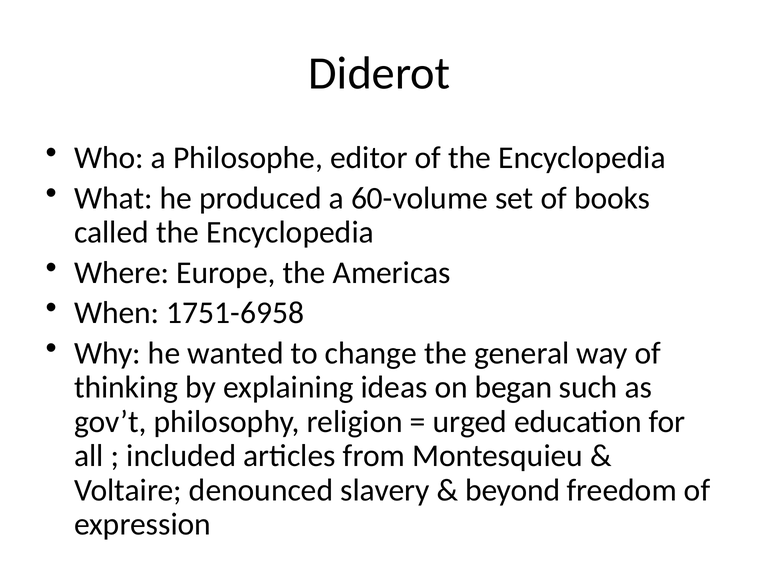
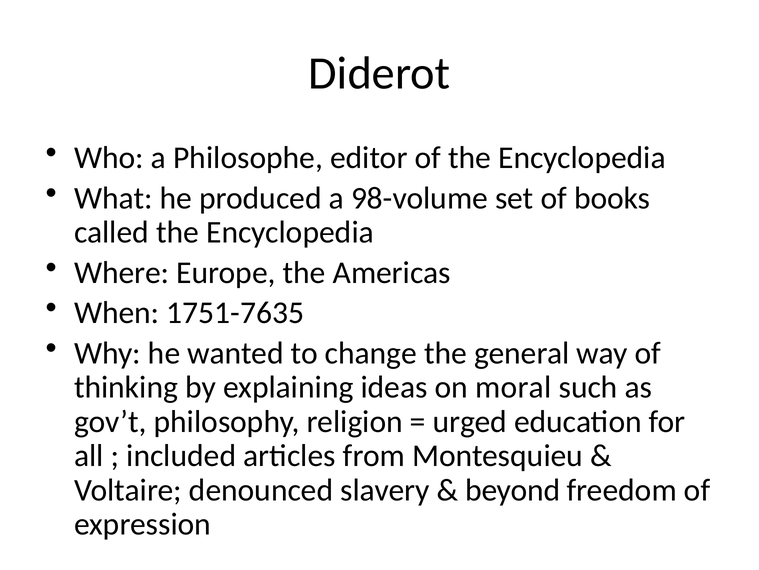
60-volume: 60-volume -> 98-volume
1751-6958: 1751-6958 -> 1751-7635
began: began -> moral
